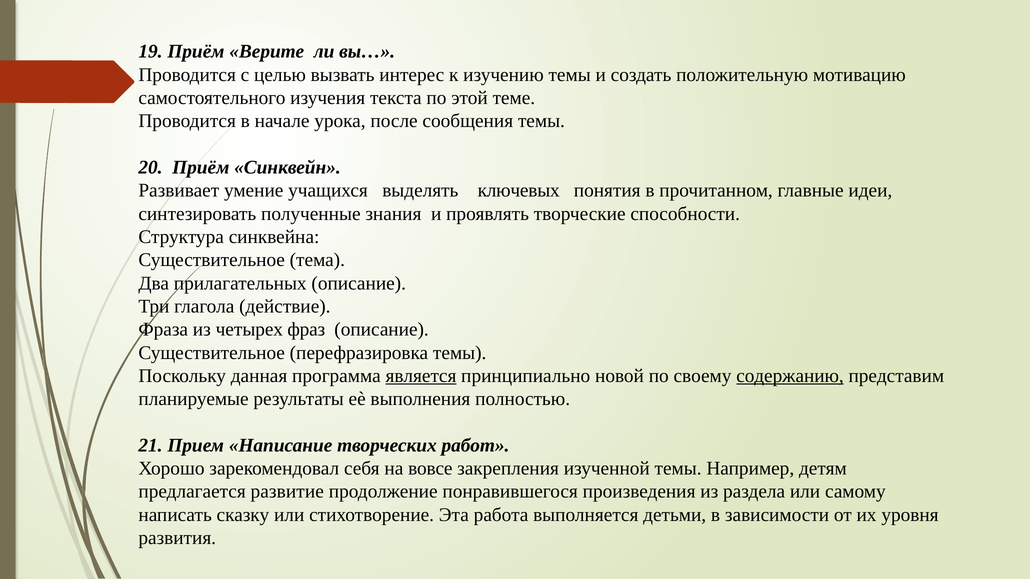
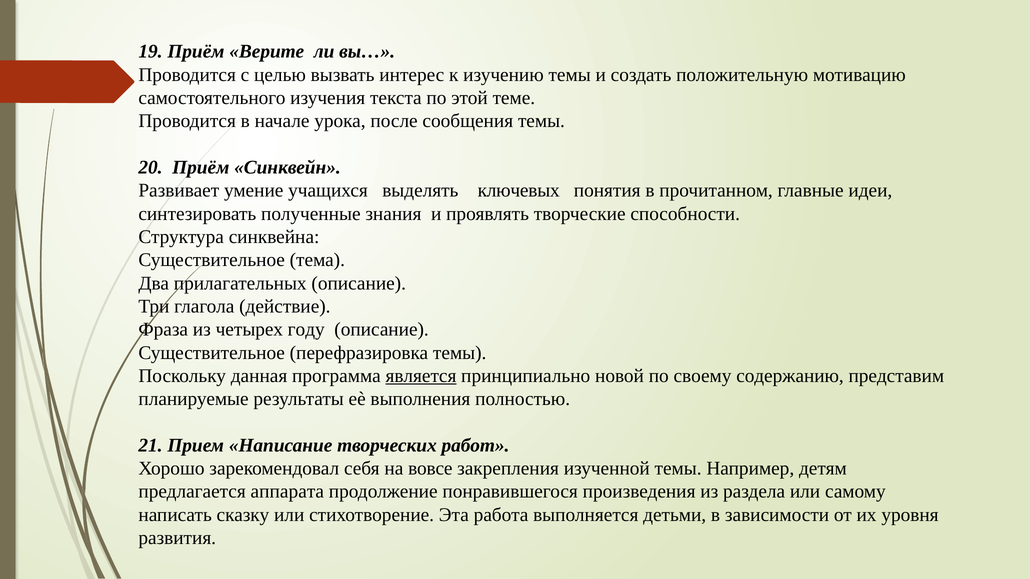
фраз: фраз -> году
содержанию underline: present -> none
развитие: развитие -> аппарата
